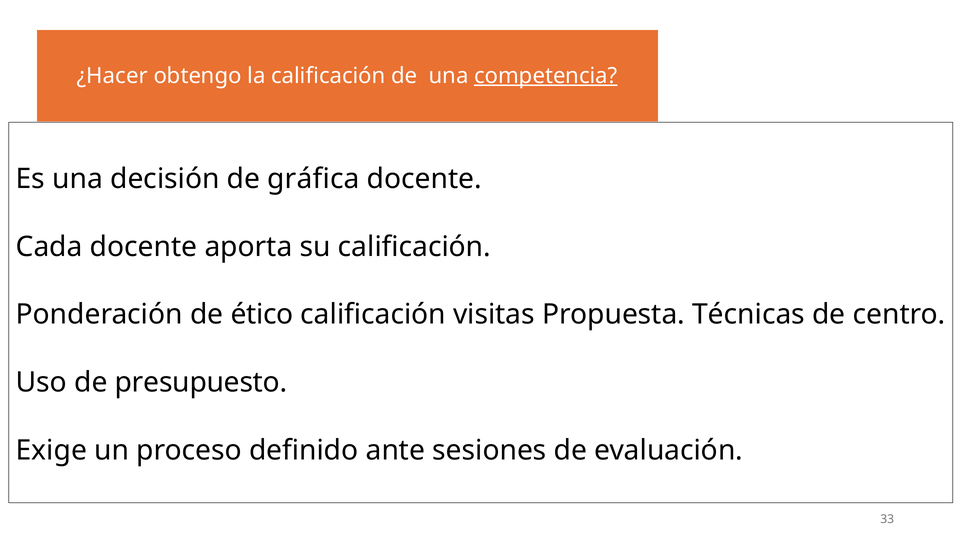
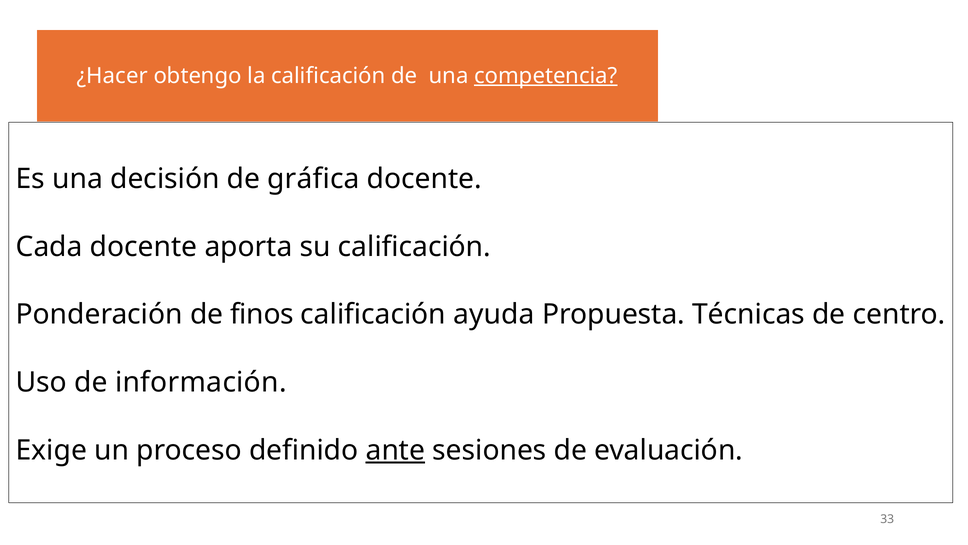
ético: ético -> finos
visitas: visitas -> ayuda
presupuesto: presupuesto -> información
ante underline: none -> present
